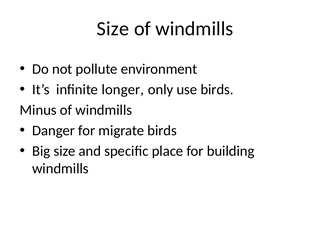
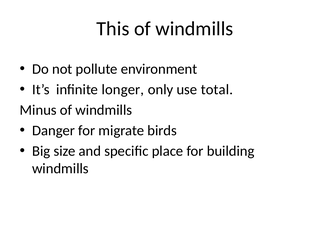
Size at (113, 29): Size -> This
use birds: birds -> total
